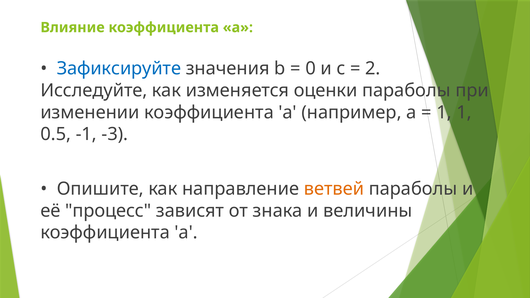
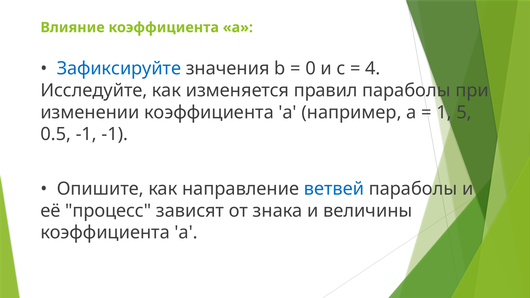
2: 2 -> 4
оценки: оценки -> правил
1 1: 1 -> 5
-1 -3: -3 -> -1
ветвей colour: orange -> blue
